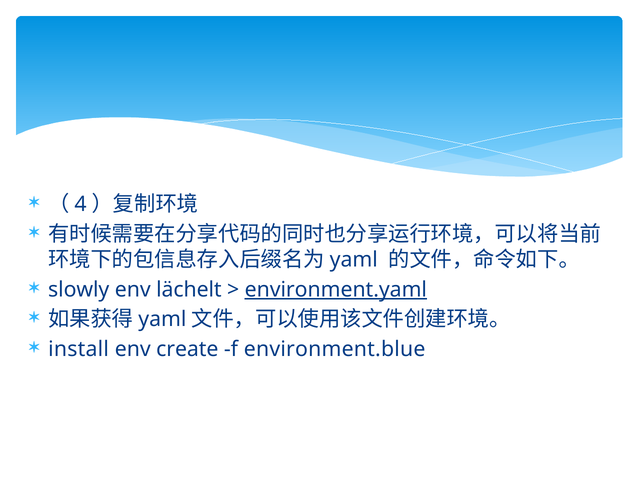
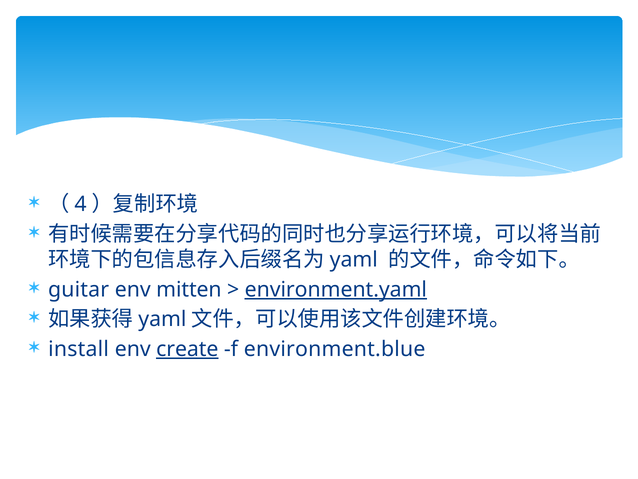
slowly: slowly -> guitar
lächelt: lächelt -> mitten
create underline: none -> present
